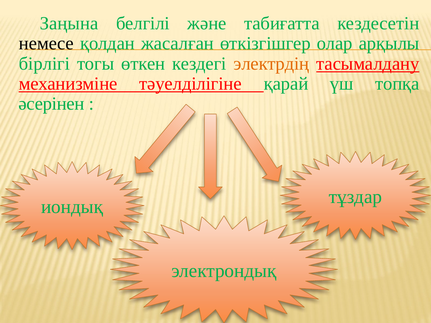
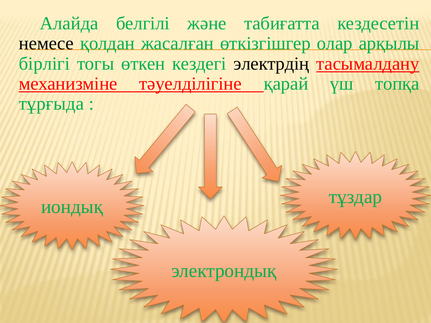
Заңына: Заңына -> Алайда
электрдің colour: orange -> black
әсерінен: әсерінен -> тұрғыда
